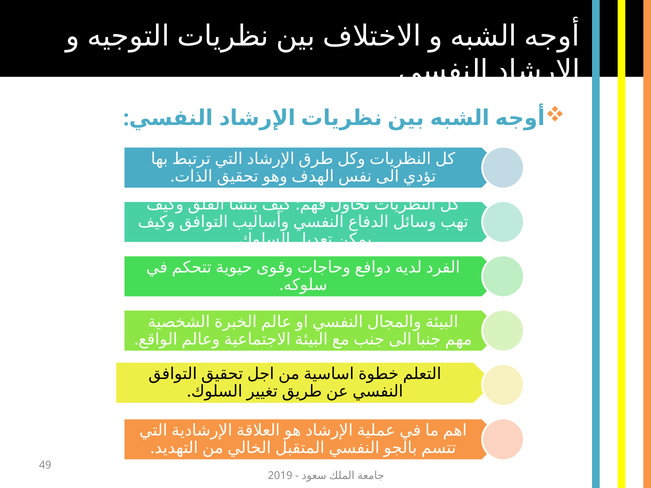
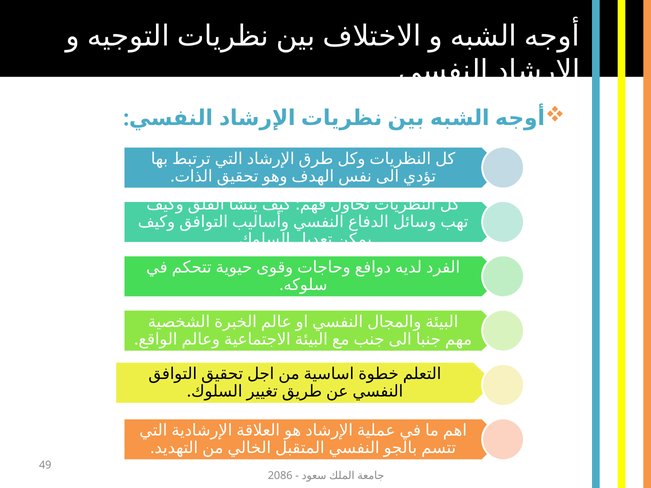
2019: 2019 -> 2086
